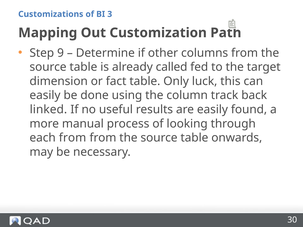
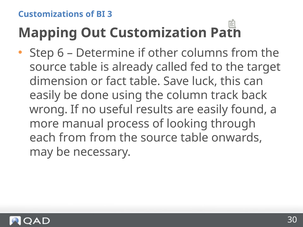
9: 9 -> 6
Only: Only -> Save
linked: linked -> wrong
